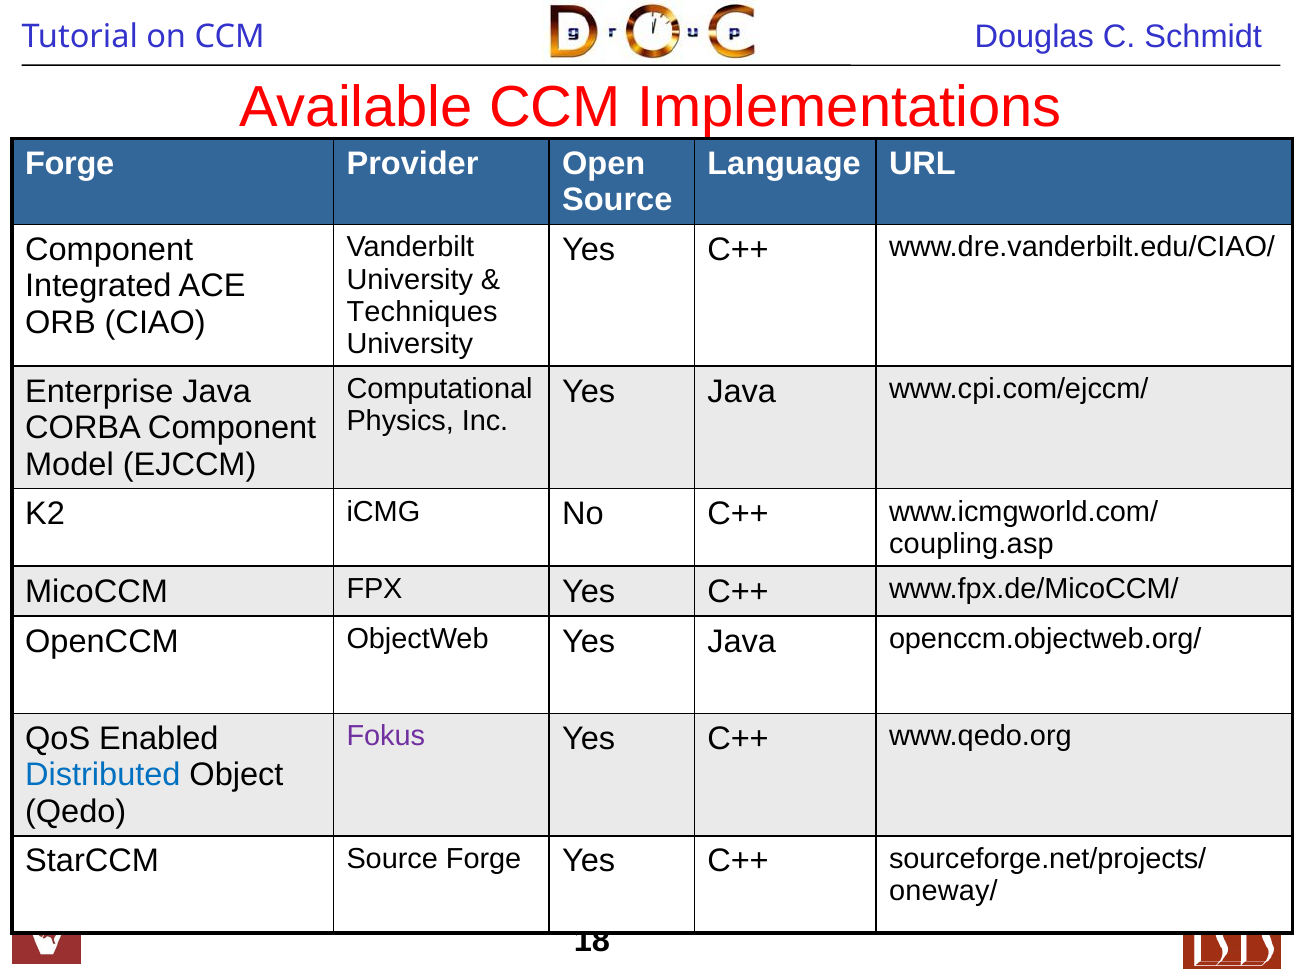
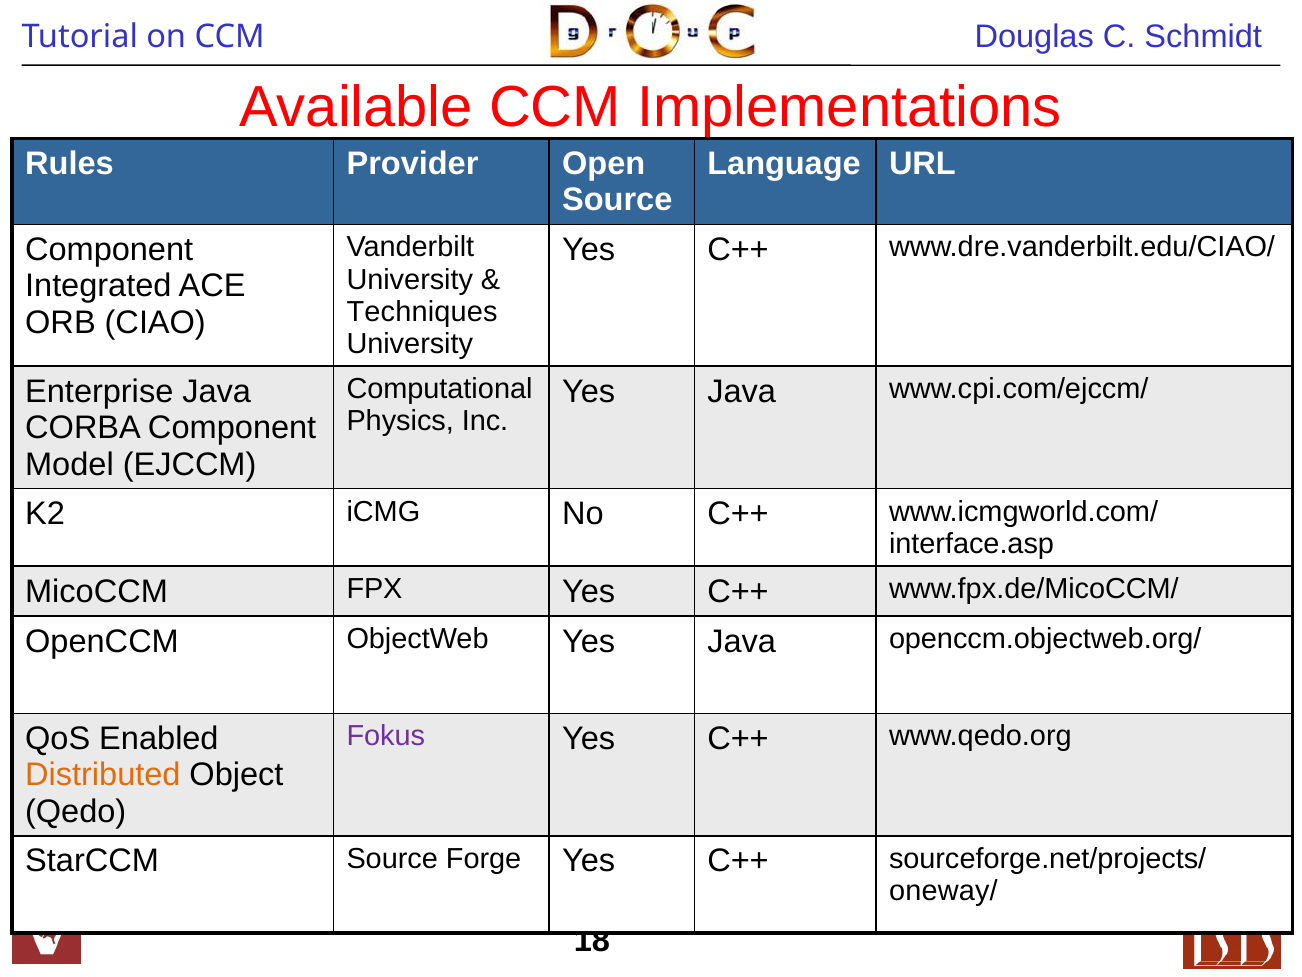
Forge at (70, 164): Forge -> Rules
coupling.asp: coupling.asp -> interface.asp
Distributed colour: blue -> orange
